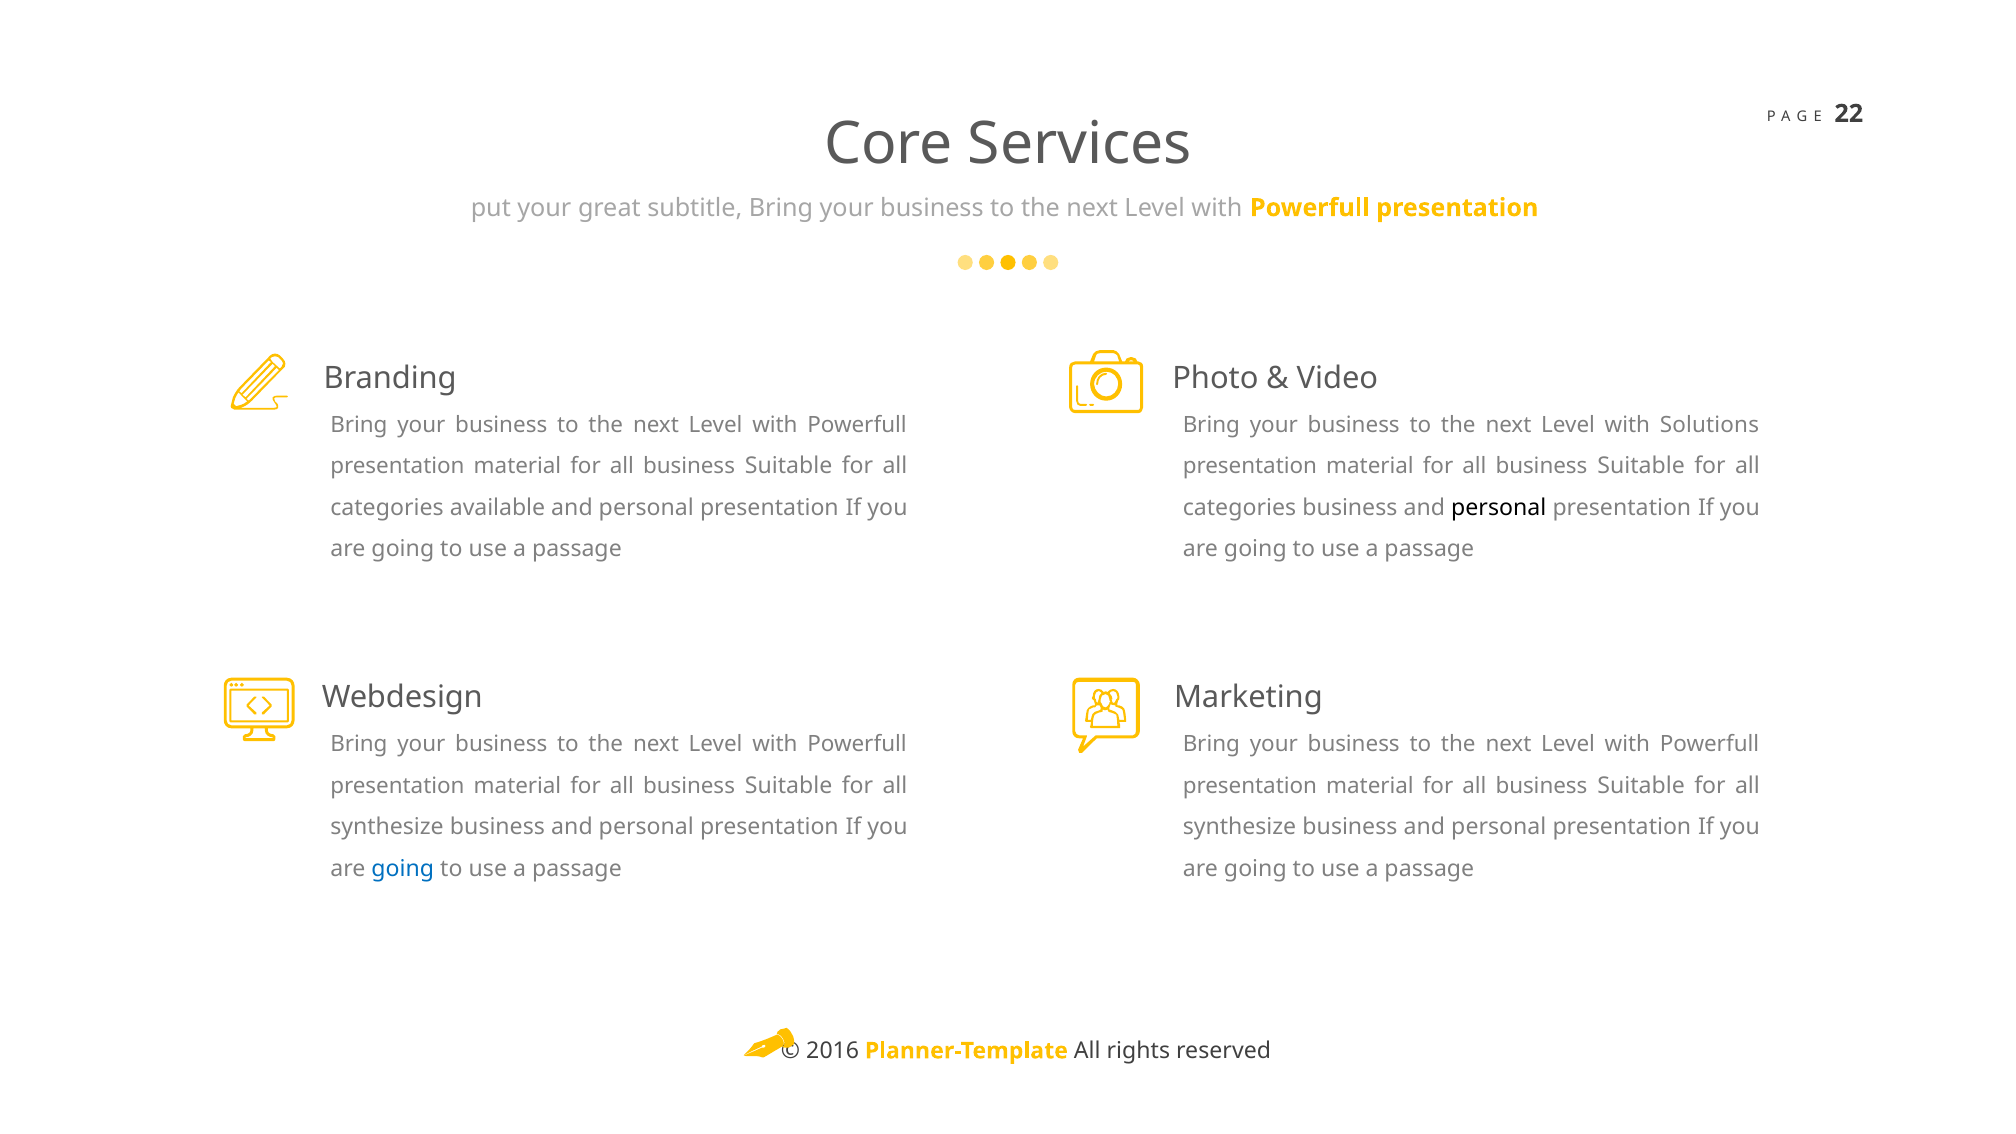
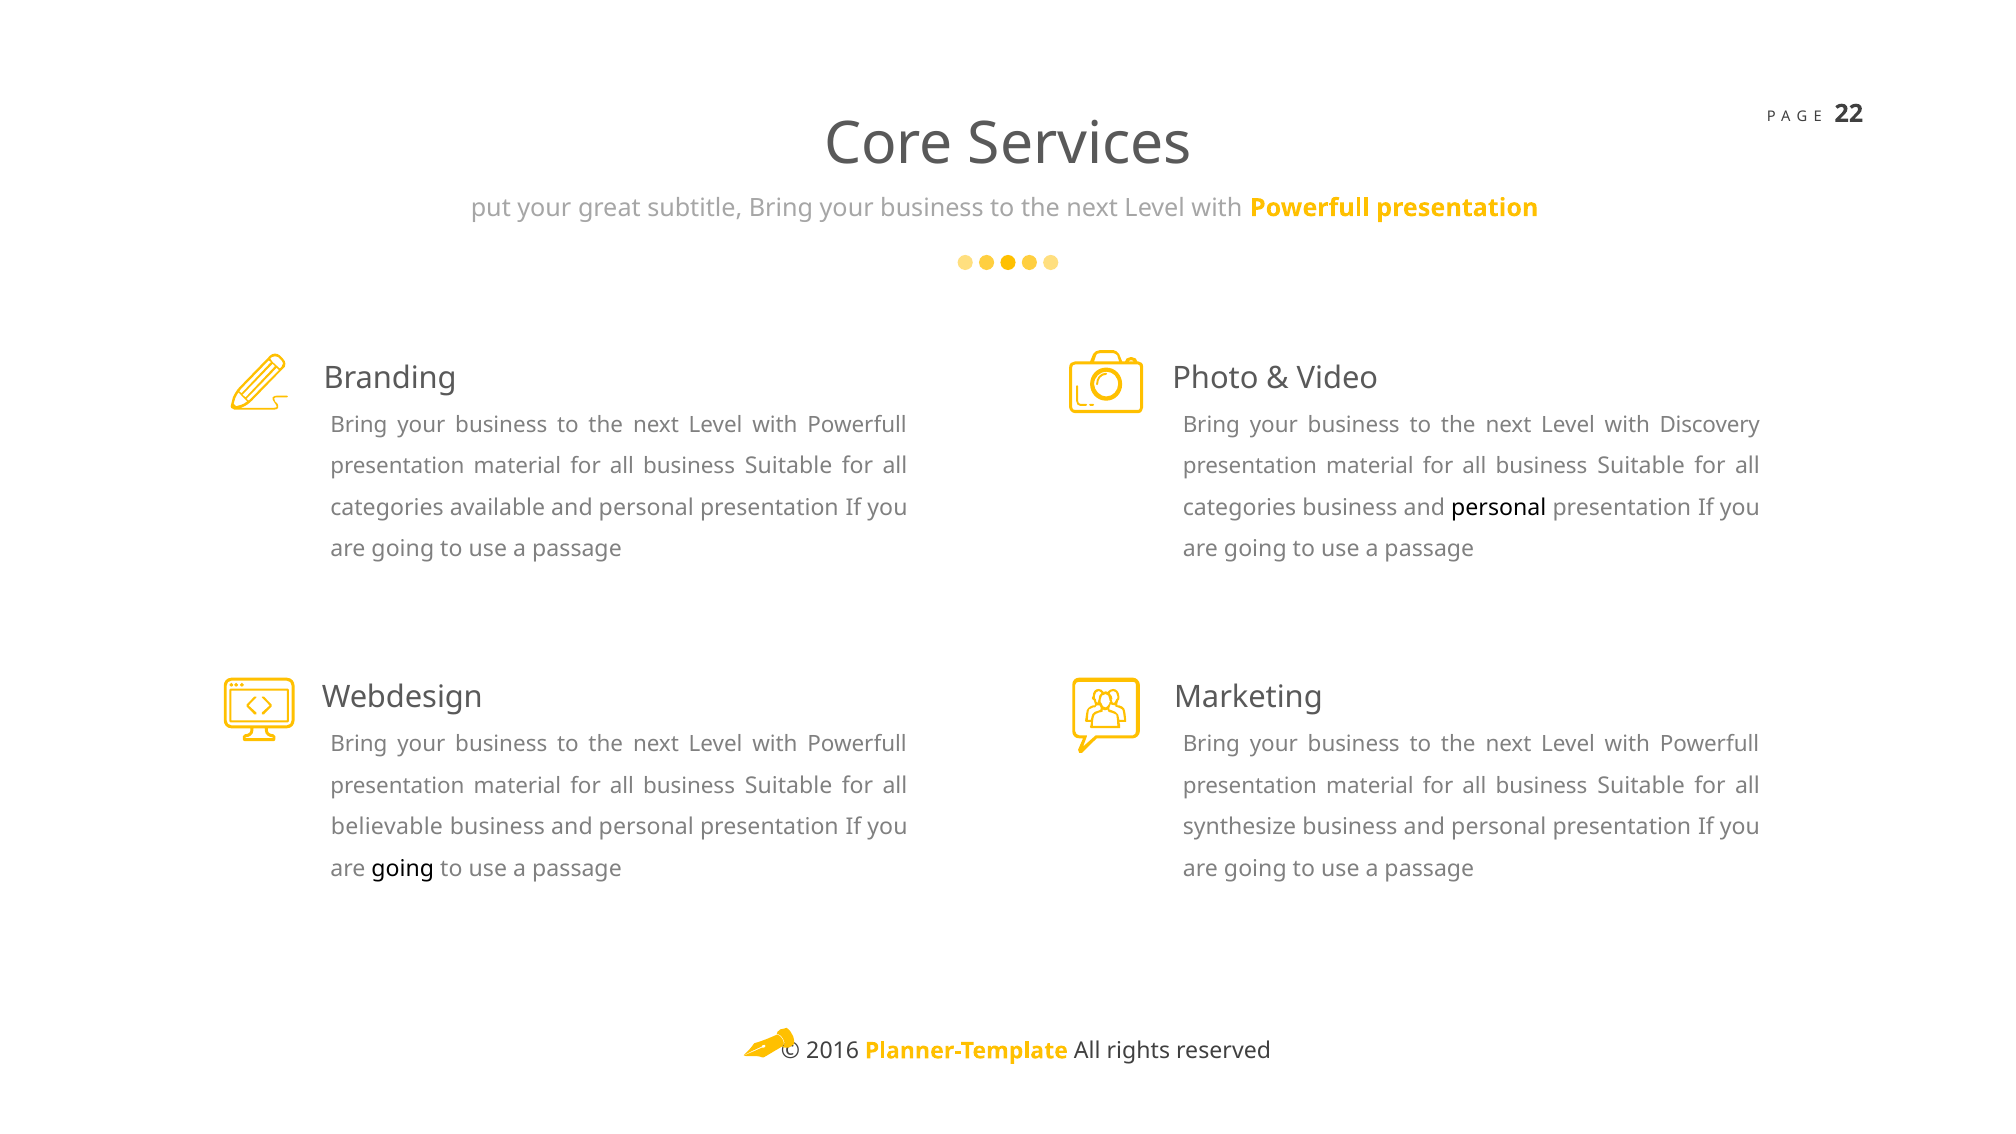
Solutions: Solutions -> Discovery
synthesize at (387, 827): synthesize -> believable
going at (403, 869) colour: blue -> black
